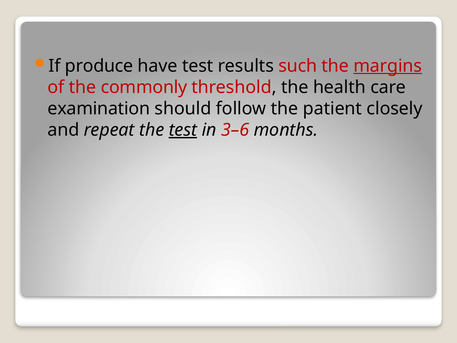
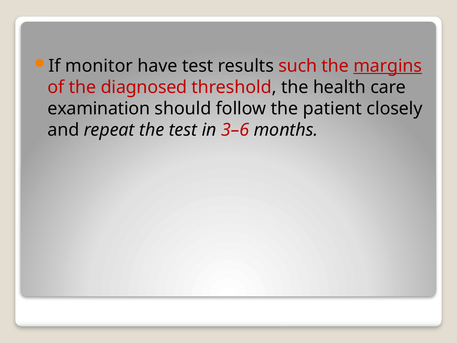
produce: produce -> monitor
commonly: commonly -> diagnosed
test at (183, 130) underline: present -> none
